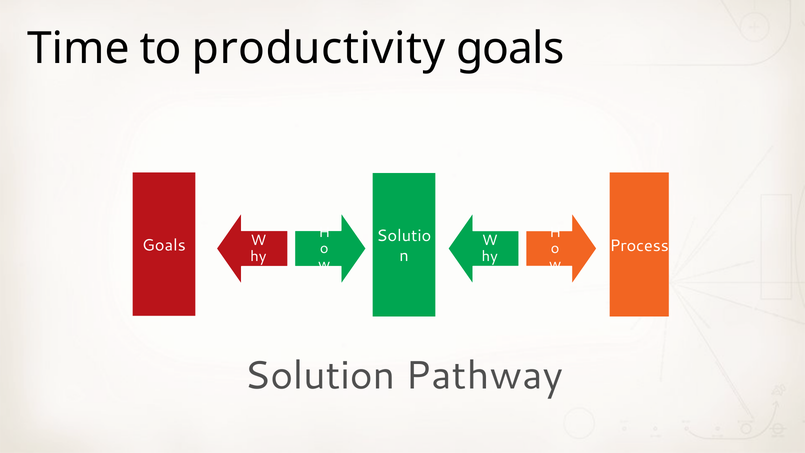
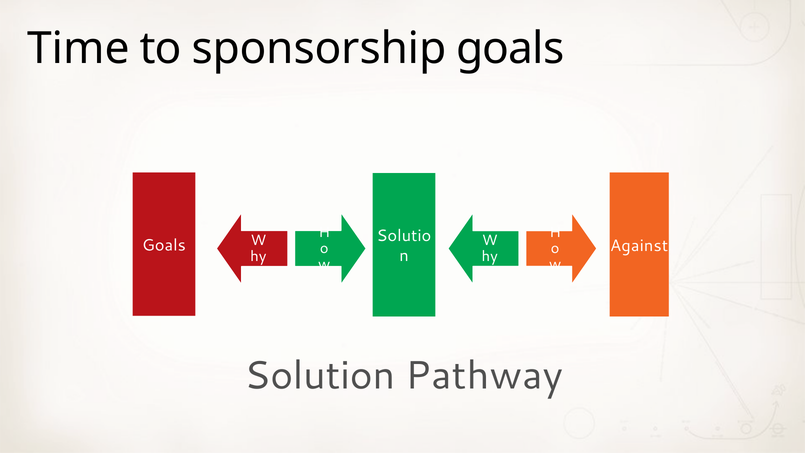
productivity: productivity -> sponsorship
Process: Process -> Against
